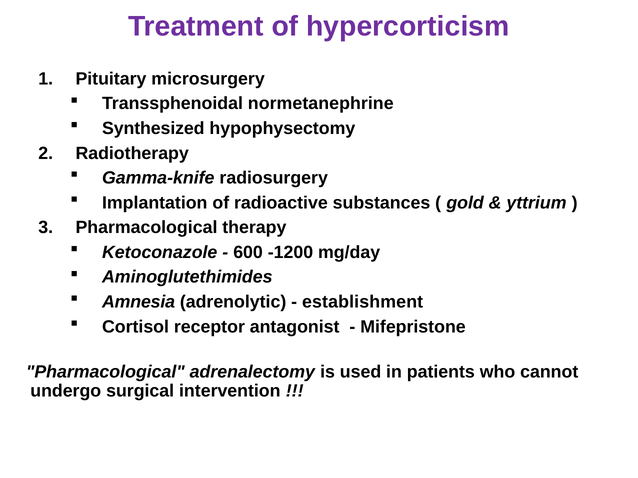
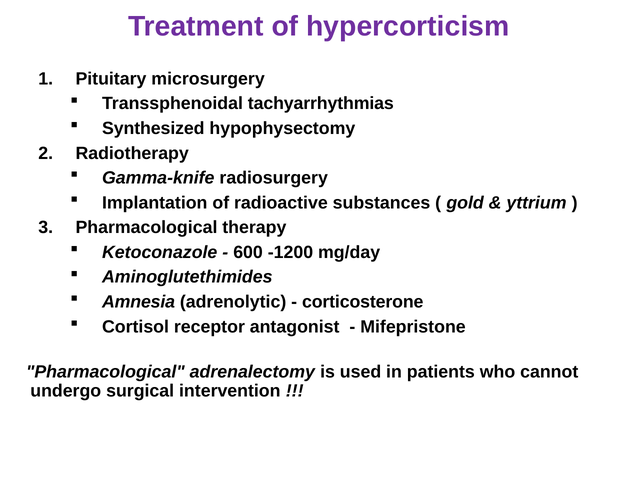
normetanephrine: normetanephrine -> tachyarrhythmias
establishment: establishment -> corticosterone
